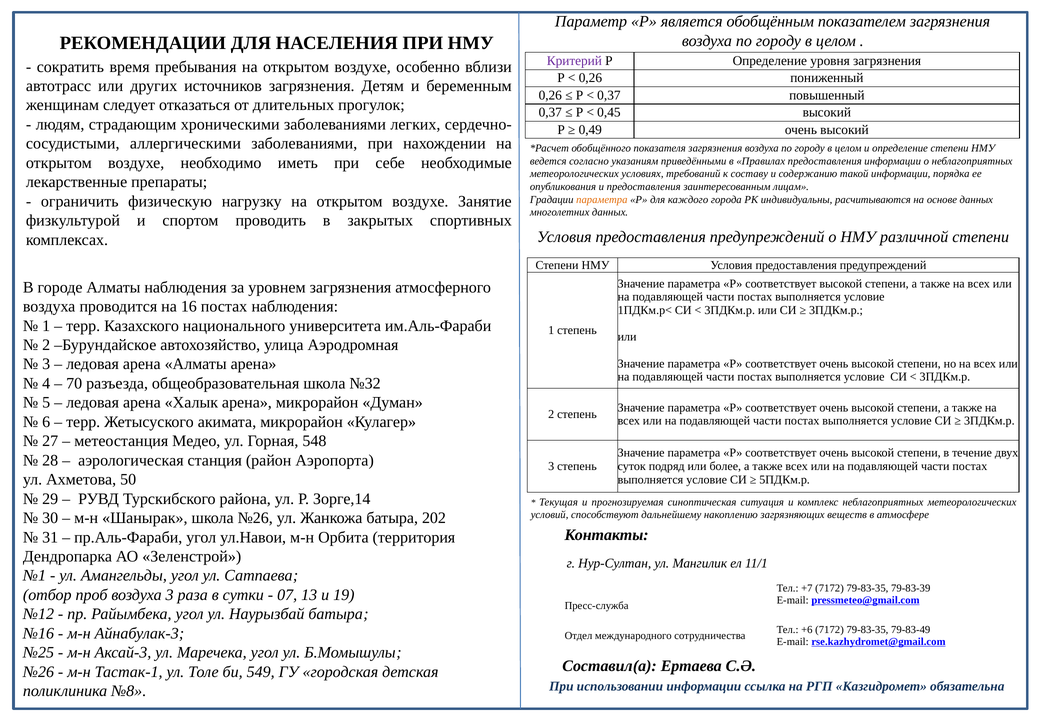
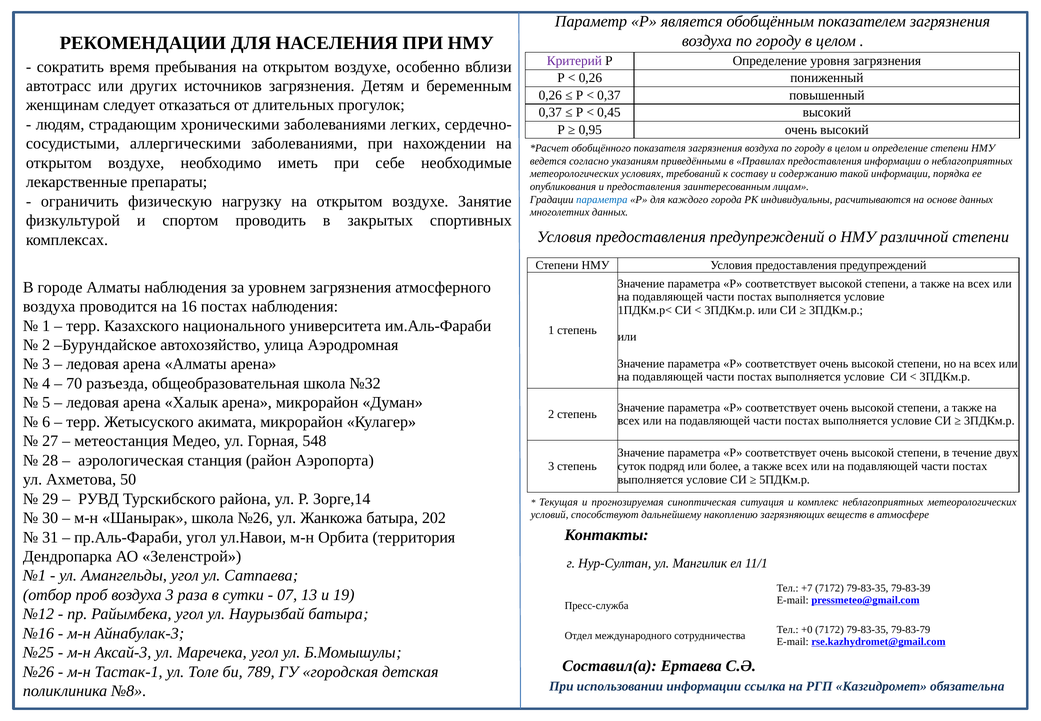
0,49: 0,49 -> 0,95
параметра at (602, 199) colour: orange -> blue
+6: +6 -> +0
79-83-49: 79-83-49 -> 79-83-79
549: 549 -> 789
